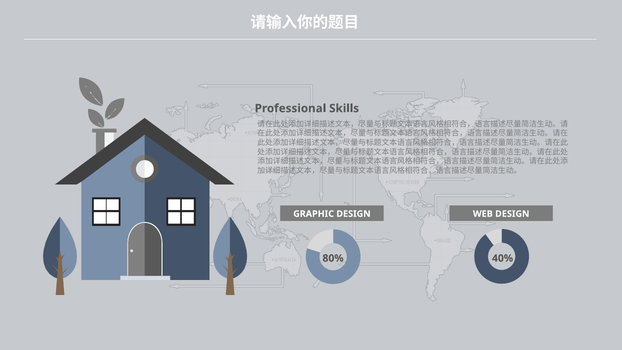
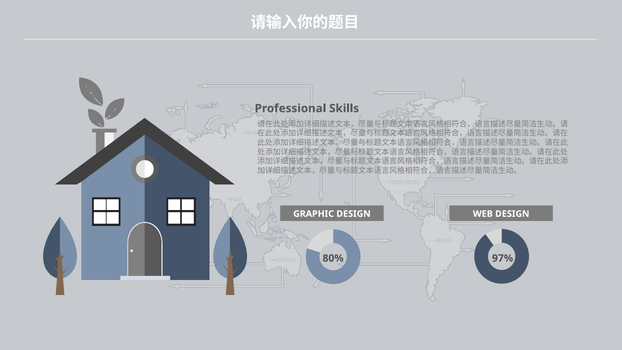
40%: 40% -> 97%
